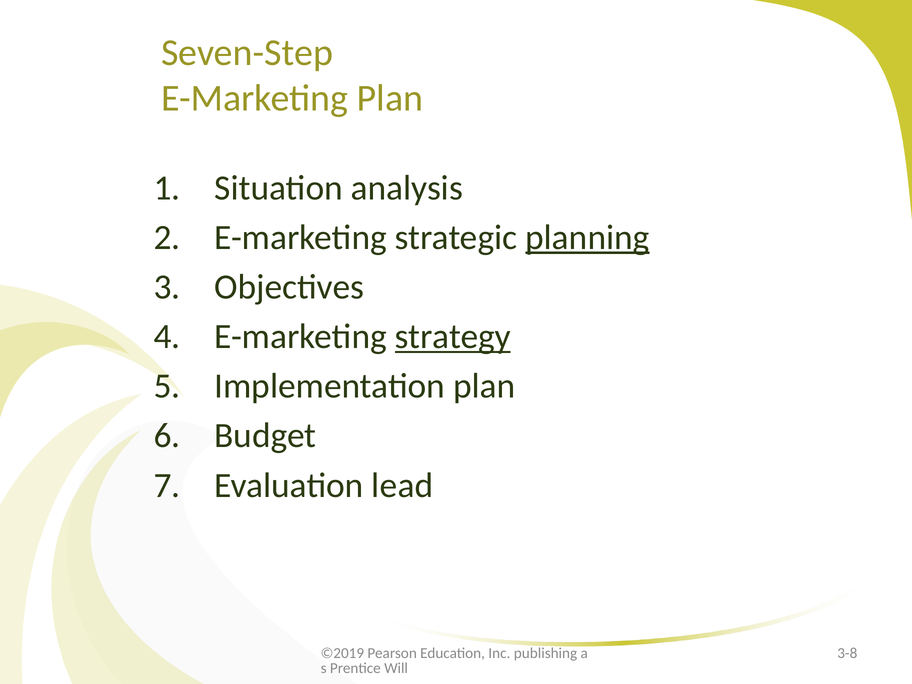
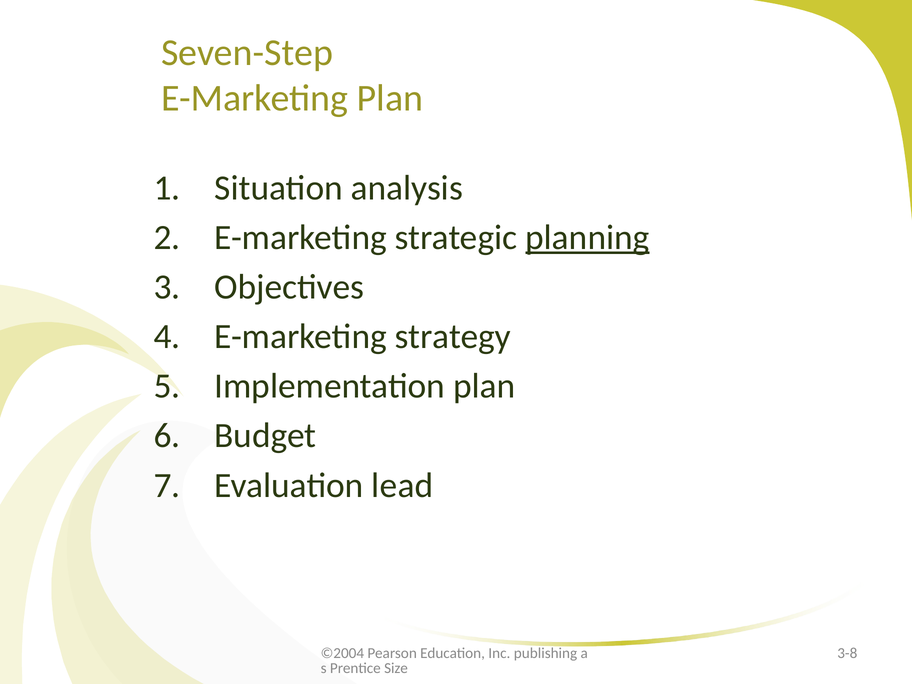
strategy underline: present -> none
©2019: ©2019 -> ©2004
Will: Will -> Size
